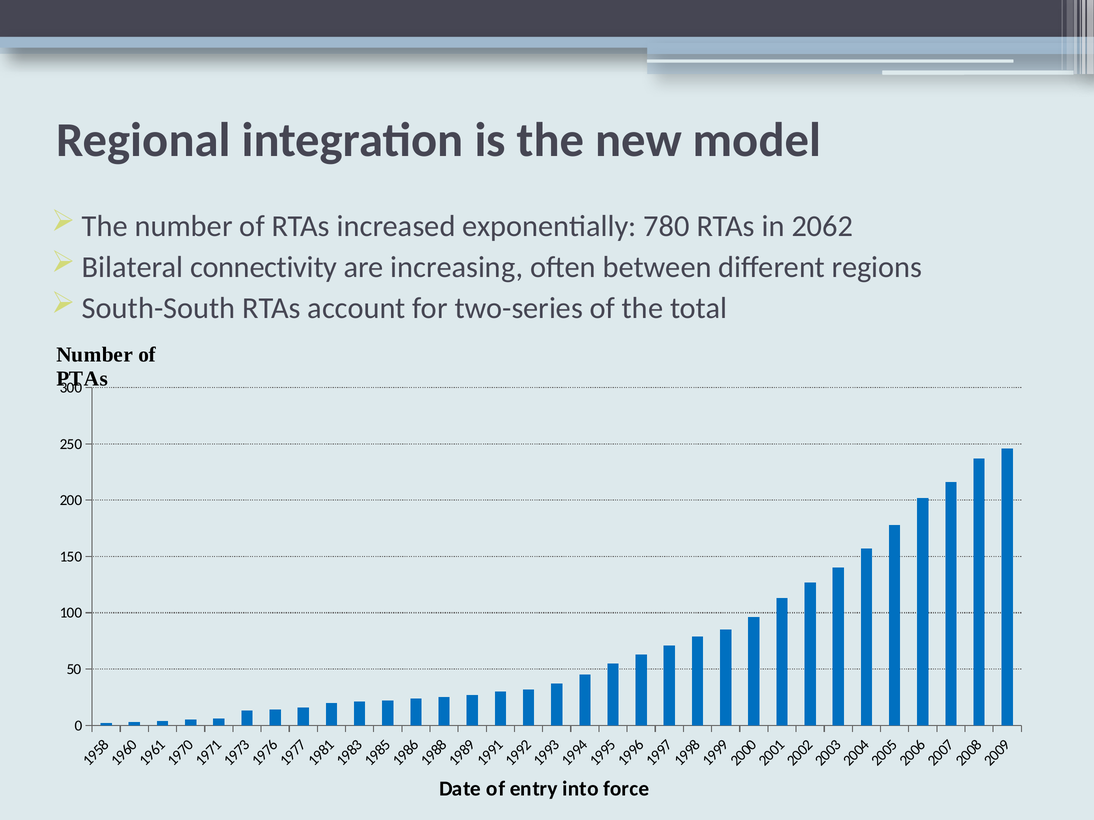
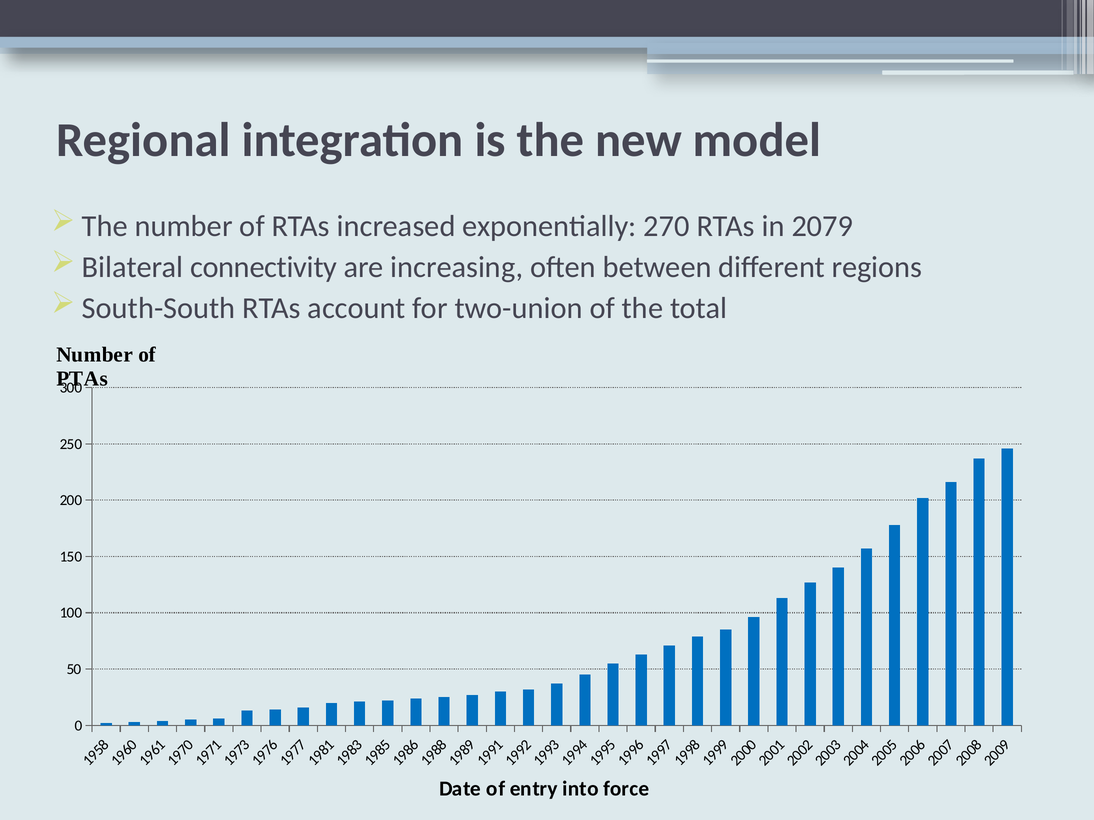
780: 780 -> 270
2062: 2062 -> 2079
two-series: two-series -> two-union
